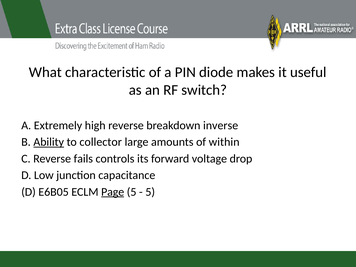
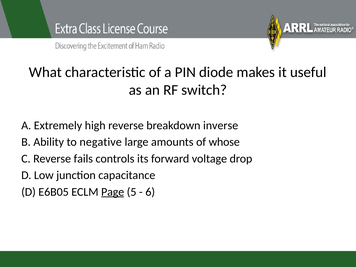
Ability underline: present -> none
collector: collector -> negative
within: within -> whose
5 at (150, 192): 5 -> 6
